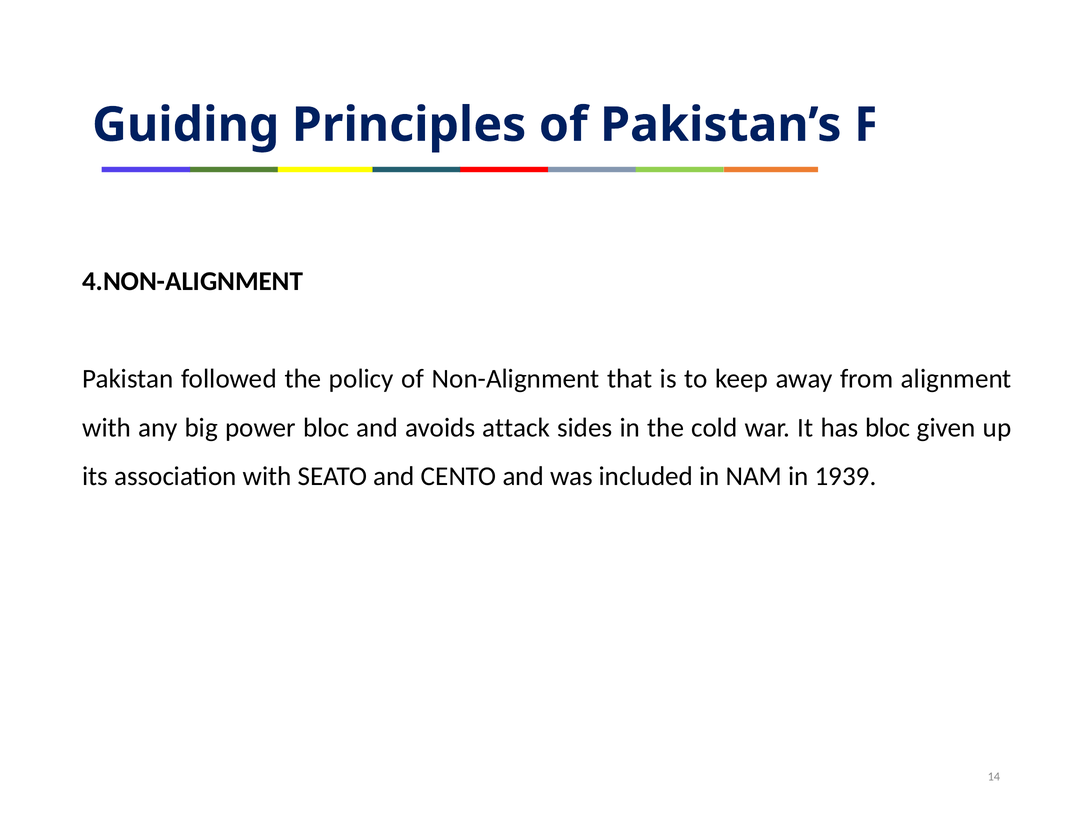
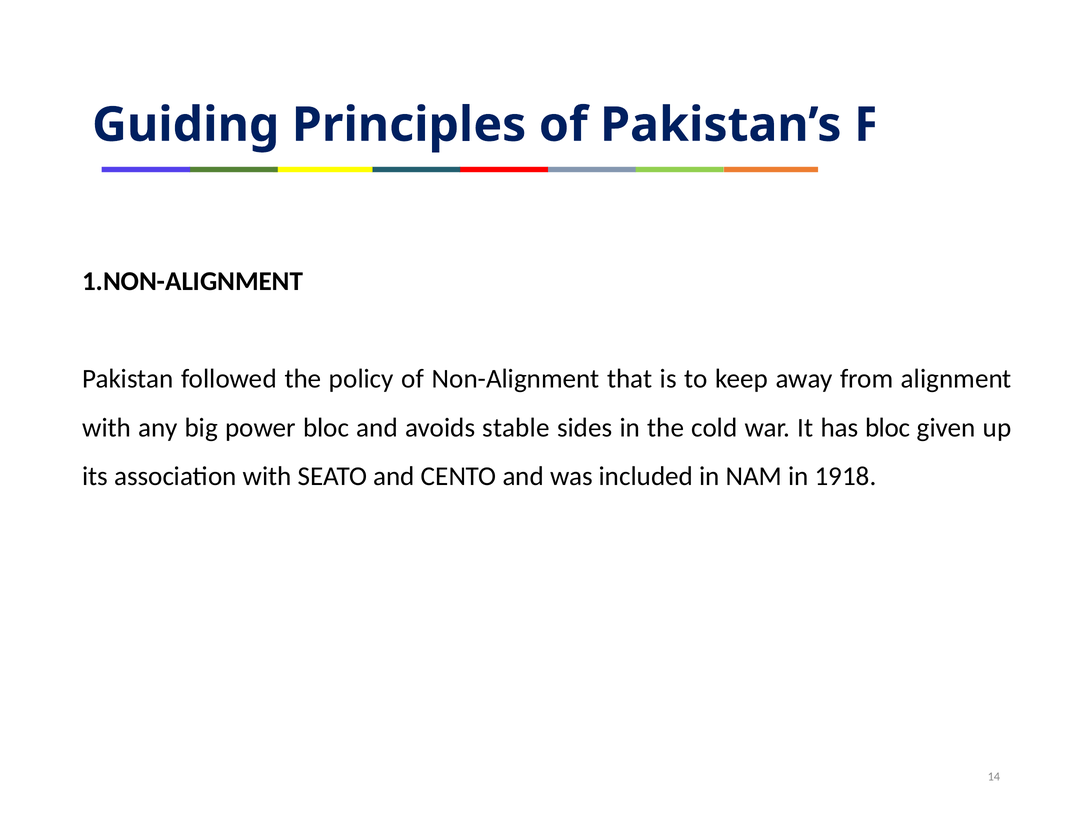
4.NON-ALIGNMENT: 4.NON-ALIGNMENT -> 1.NON-ALIGNMENT
attack: attack -> stable
1939: 1939 -> 1918
